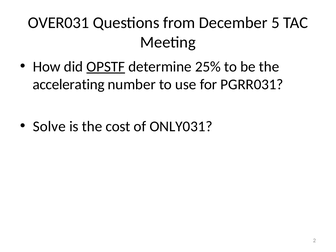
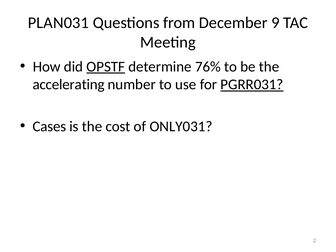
OVER031: OVER031 -> PLAN031
5: 5 -> 9
25%: 25% -> 76%
PGRR031 underline: none -> present
Solve: Solve -> Cases
